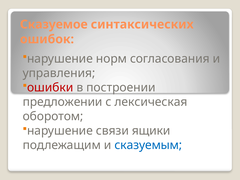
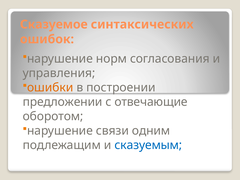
ошибки colour: red -> orange
лексическая: лексическая -> отвечающие
ящики: ящики -> одним
